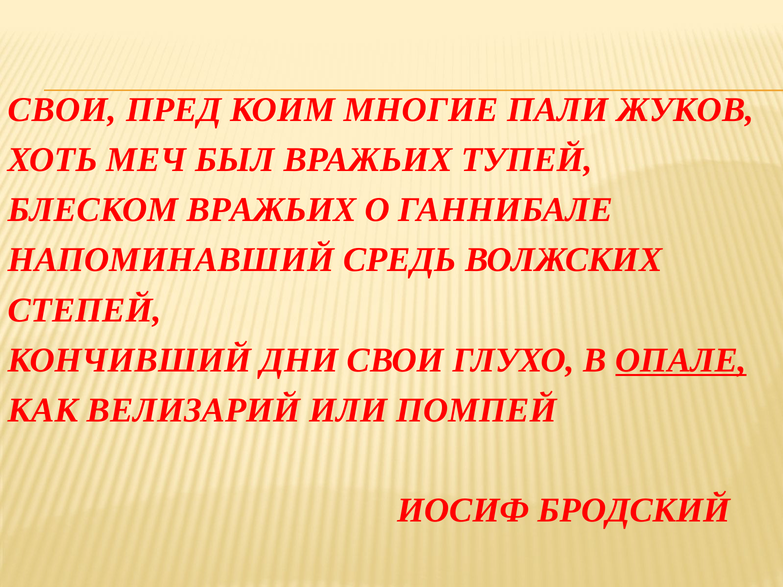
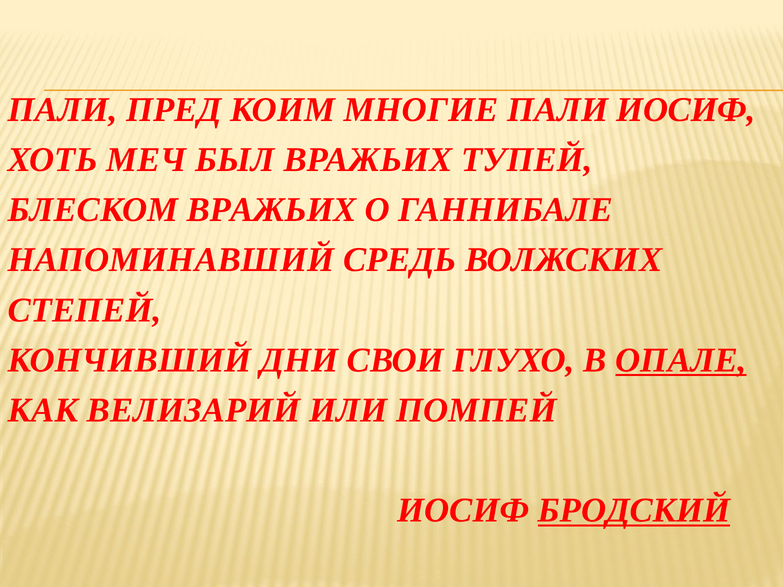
СВОИ at (62, 110): СВОИ -> ПАЛИ
ПАЛИ ЖУКОВ: ЖУКОВ -> ИОСИФ
БРОДСКИЙ underline: none -> present
